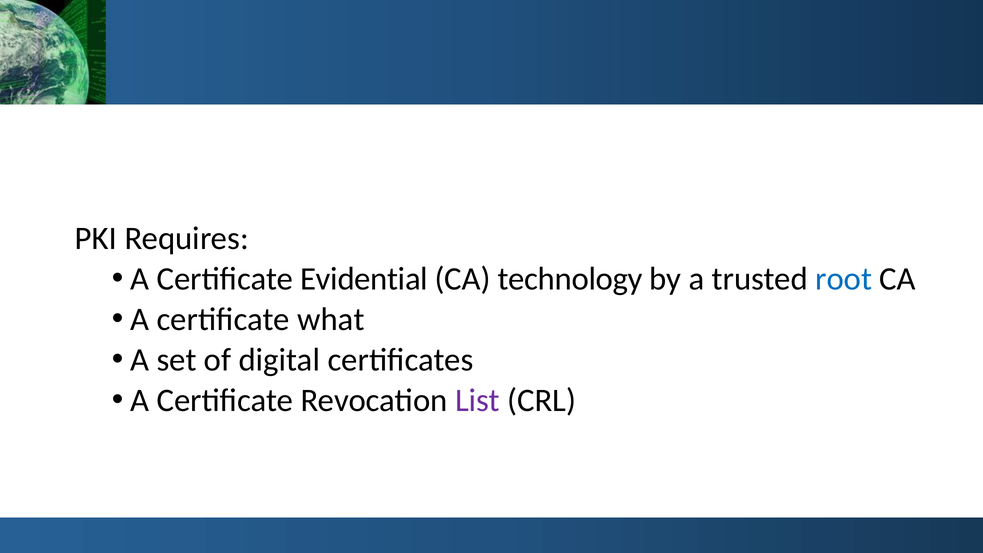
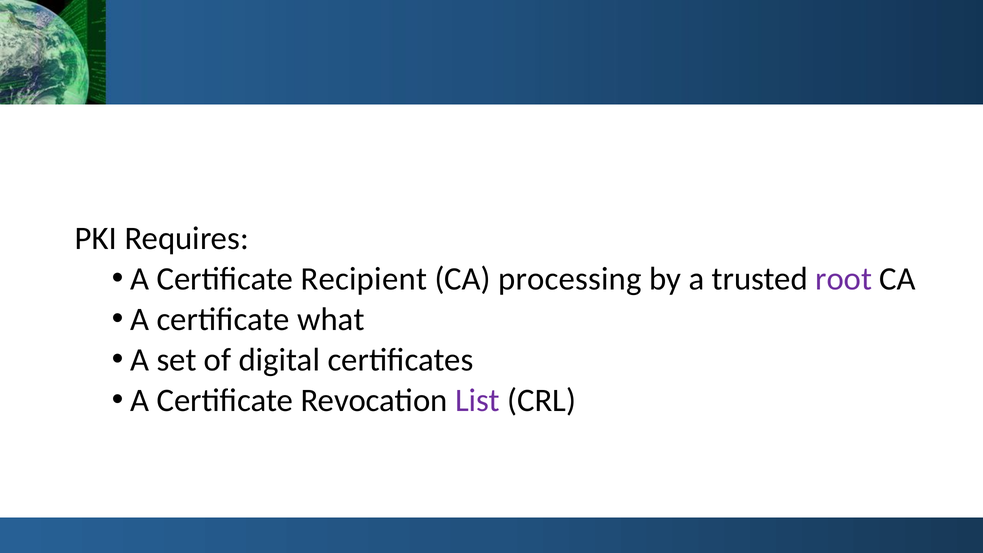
Evidential: Evidential -> Recipient
technology: technology -> processing
root colour: blue -> purple
